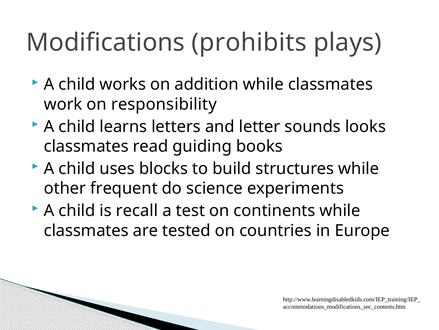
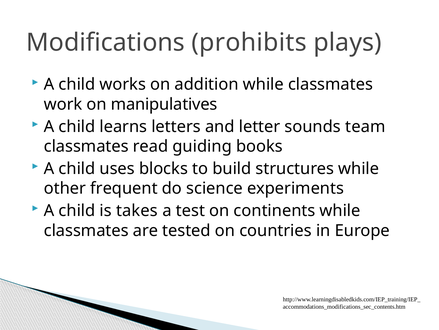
responsibility: responsibility -> manipulatives
looks: looks -> team
recall: recall -> takes
